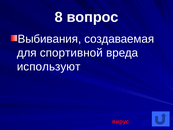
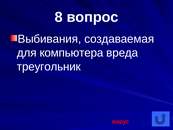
спортивной: спортивной -> компьютера
используют: используют -> треугольник
